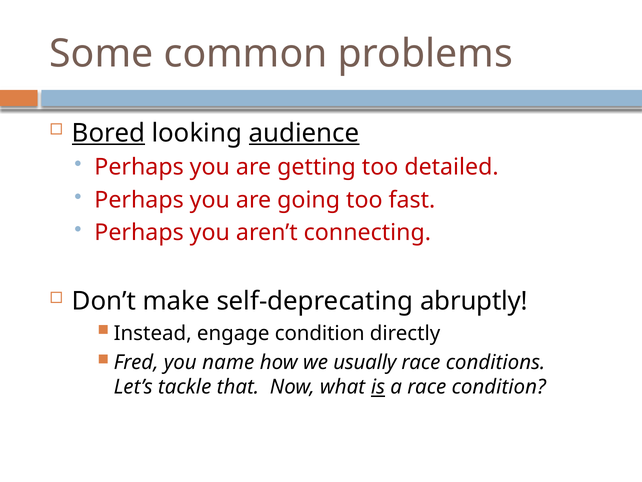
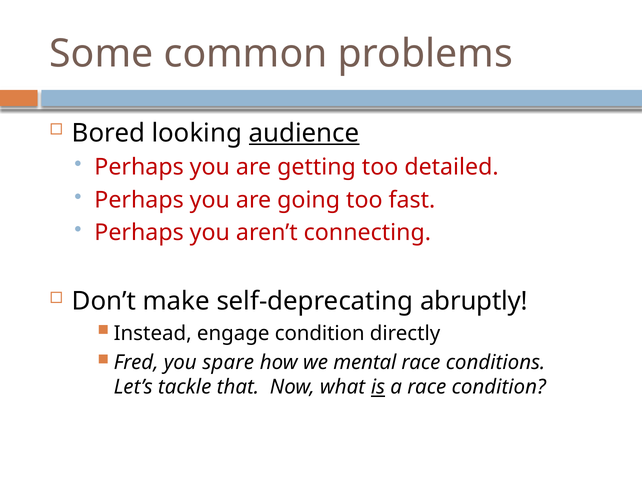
Bored underline: present -> none
name: name -> spare
usually: usually -> mental
